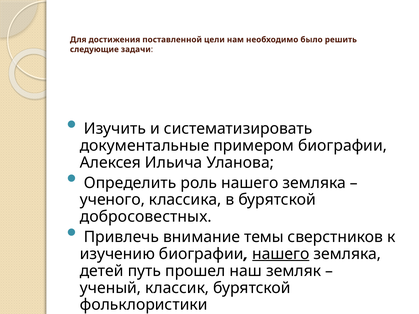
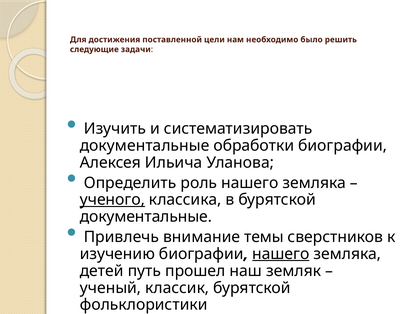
примером: примером -> обработки
ученого underline: none -> present
добросовестных at (146, 217): добросовестных -> документальные
